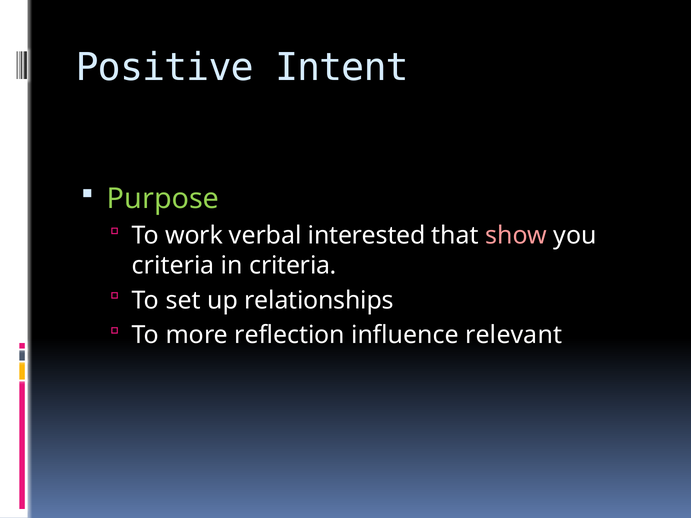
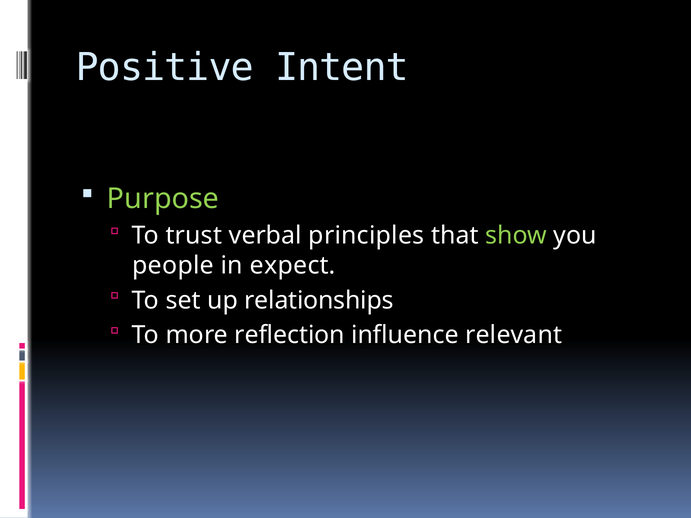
work: work -> trust
interested: interested -> principles
show colour: pink -> light green
criteria at (173, 266): criteria -> people
in criteria: criteria -> expect
